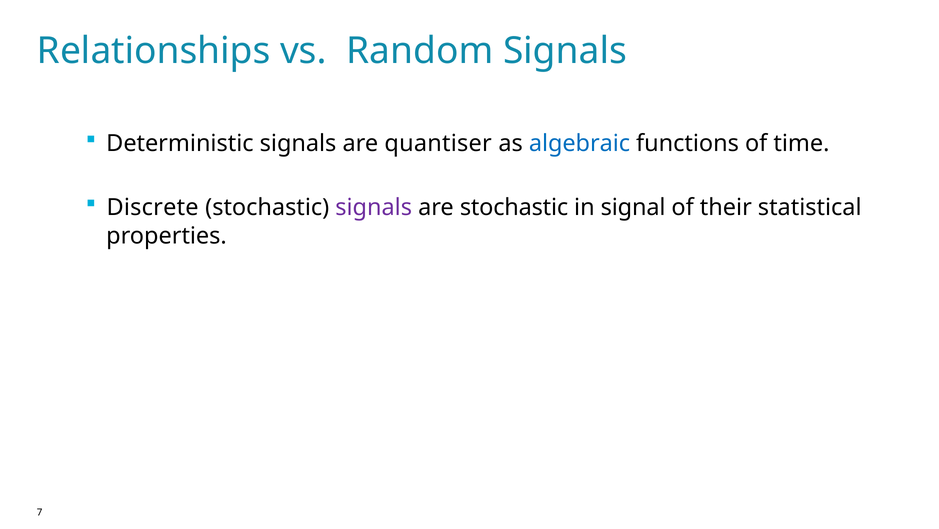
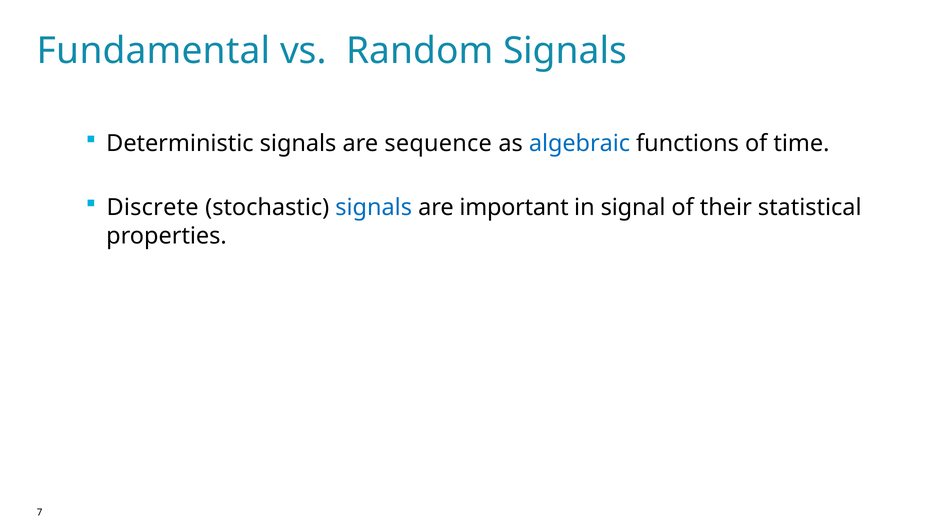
Relationships: Relationships -> Fundamental
quantiser: quantiser -> sequence
signals at (374, 207) colour: purple -> blue
are stochastic: stochastic -> important
